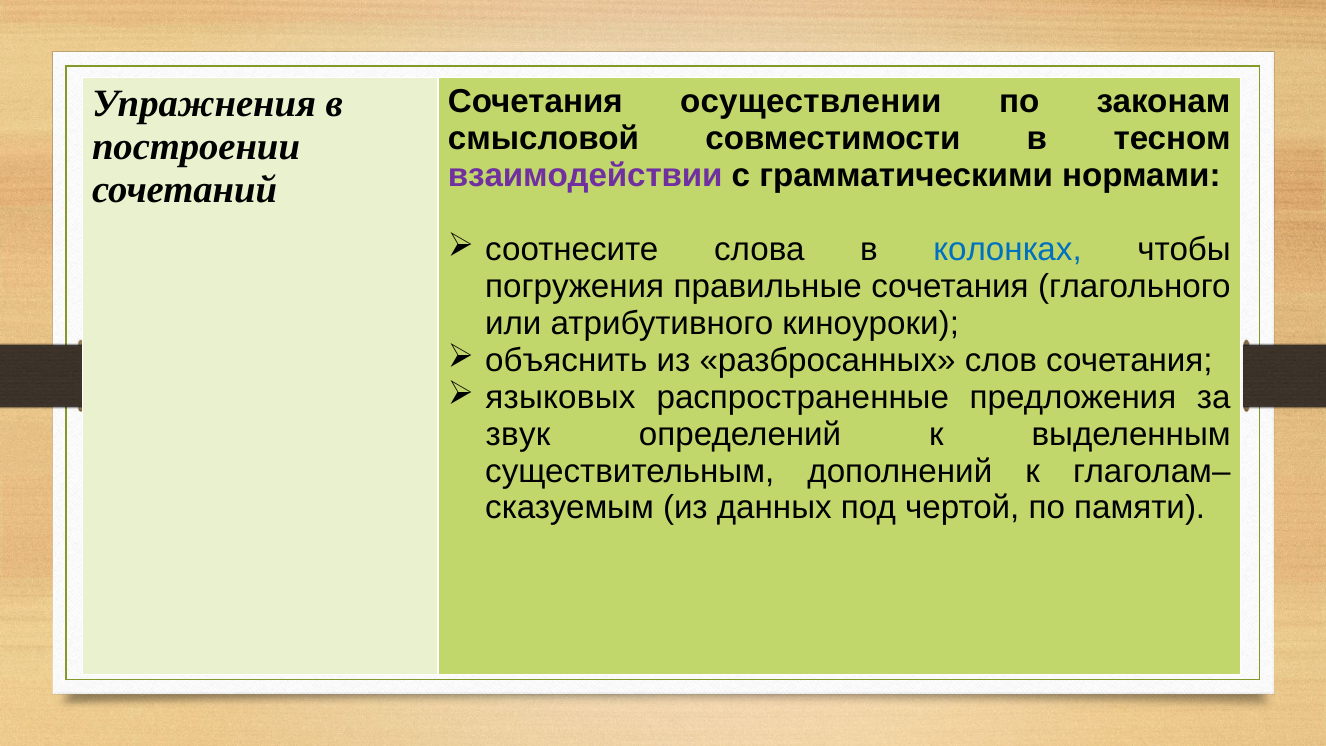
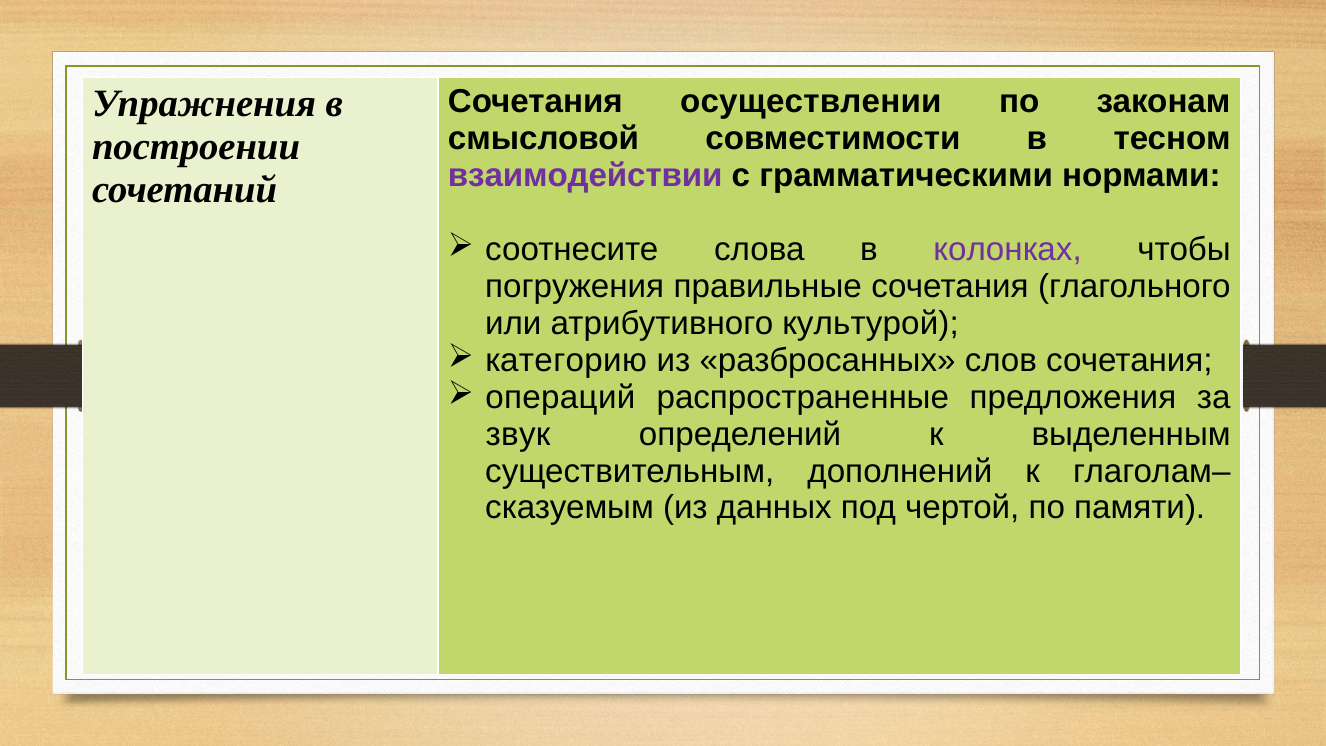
колонках colour: blue -> purple
киноуроки: киноуроки -> культурой
объяснить: объяснить -> категорию
языковых: языковых -> операций
